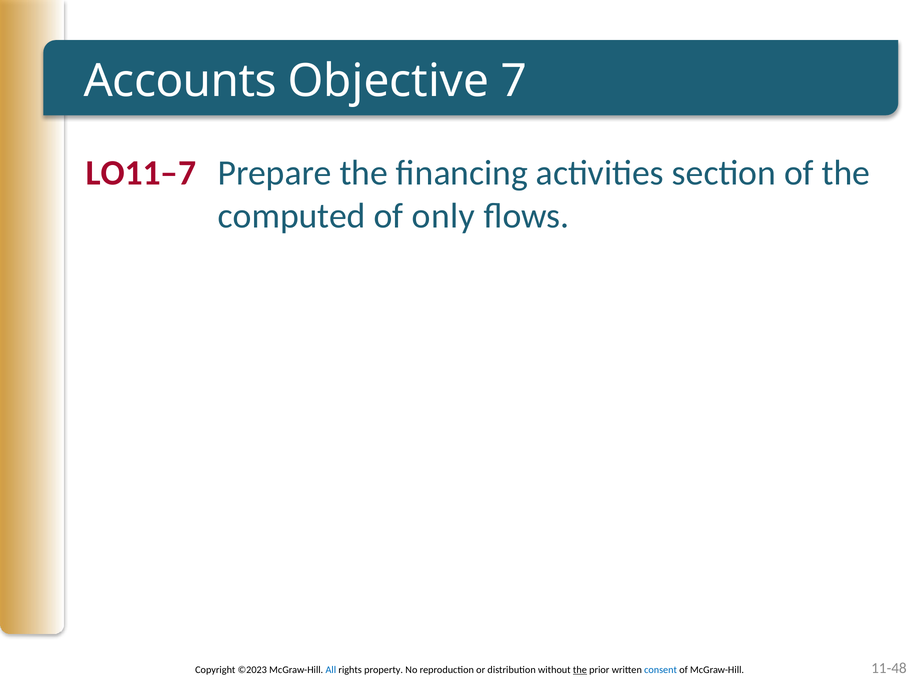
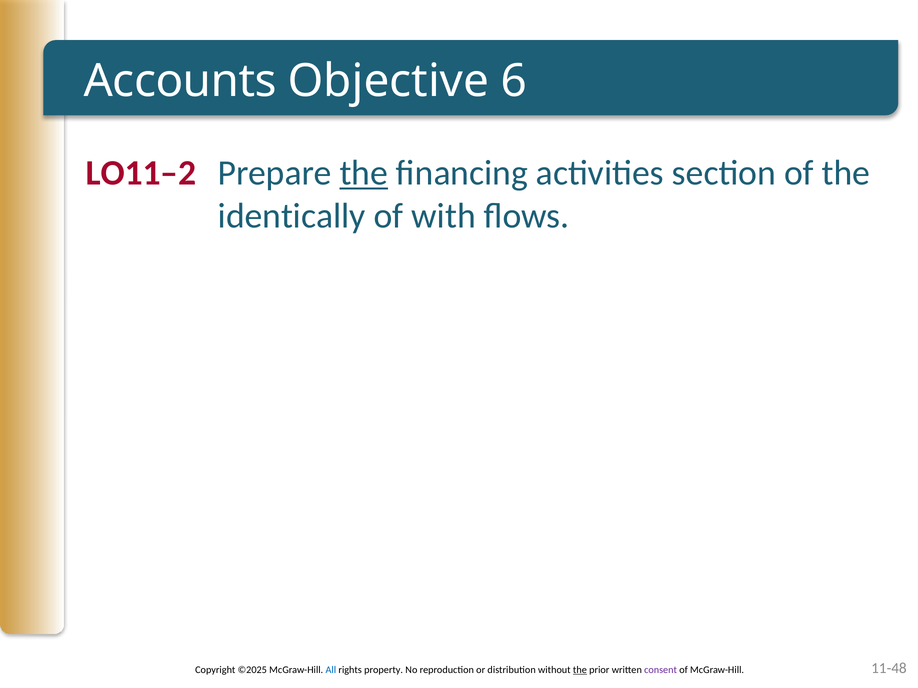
7: 7 -> 6
LO11–7: LO11–7 -> LO11–2
the at (364, 173) underline: none -> present
computed: computed -> identically
only: only -> with
©2023: ©2023 -> ©2025
consent colour: blue -> purple
